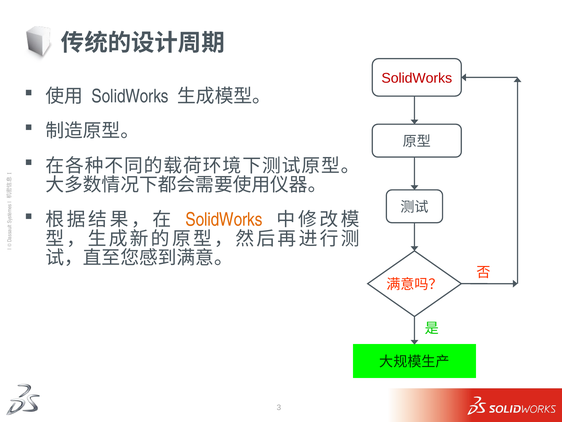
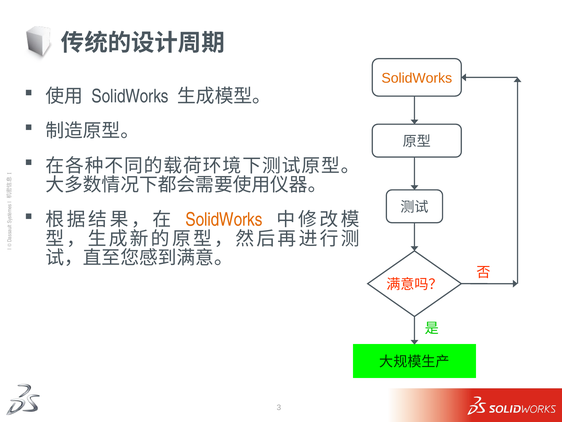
SolidWorks at (417, 78) colour: red -> orange
